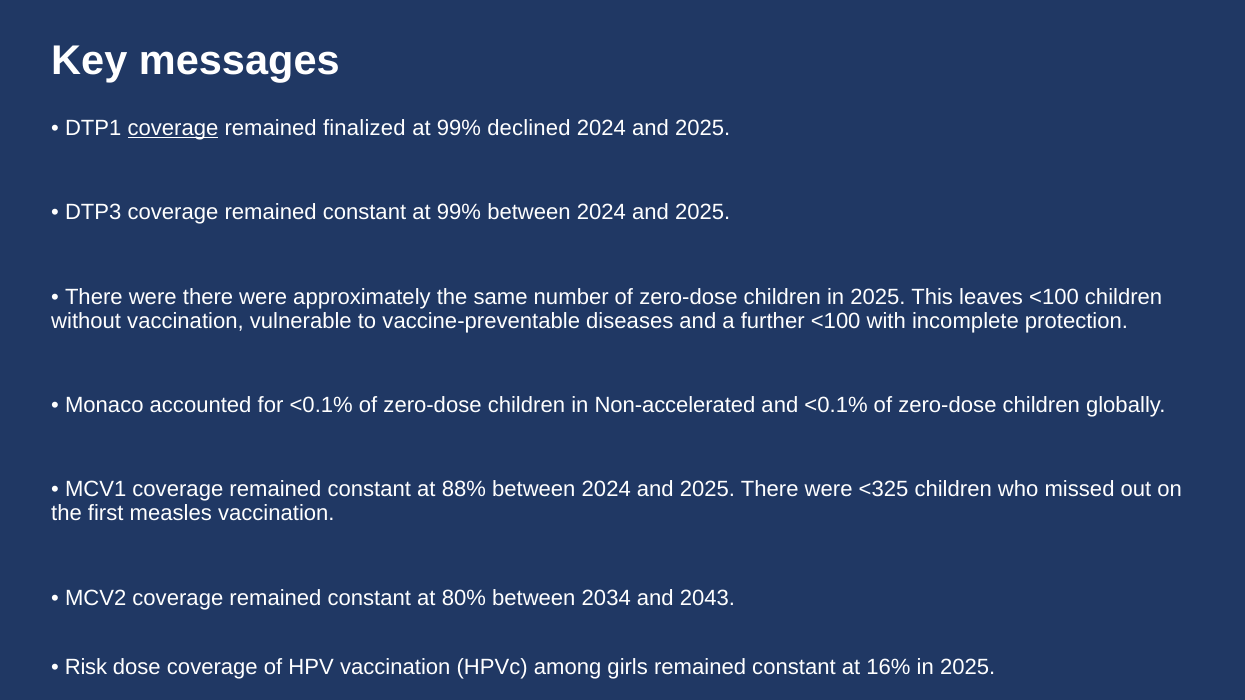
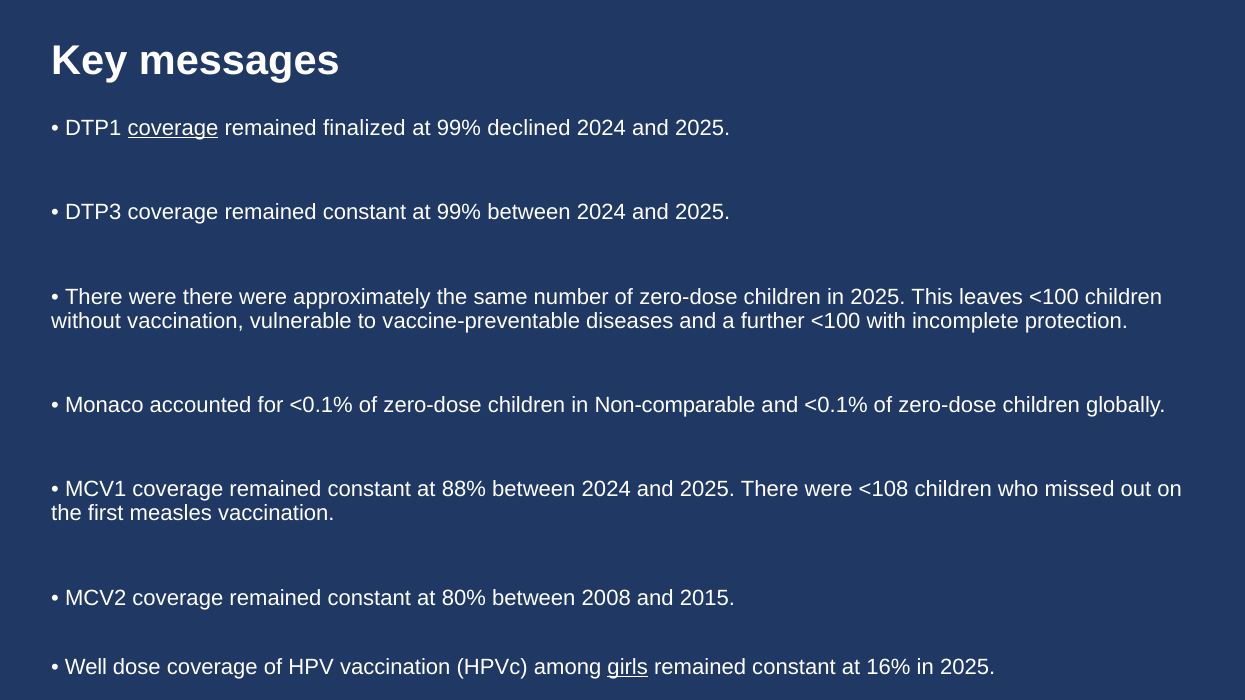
Non-accelerated: Non-accelerated -> Non-comparable
<325: <325 -> <108
2034: 2034 -> 2008
2043: 2043 -> 2015
Risk: Risk -> Well
girls underline: none -> present
